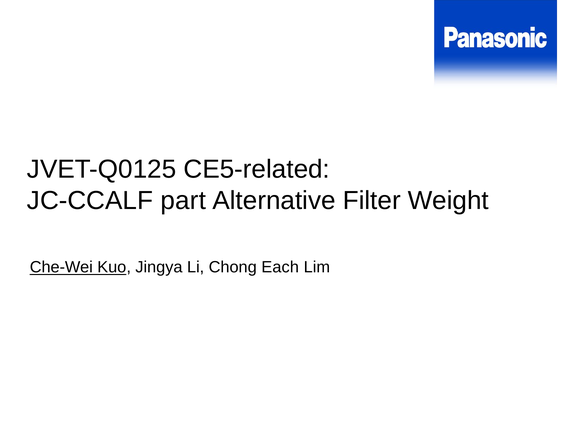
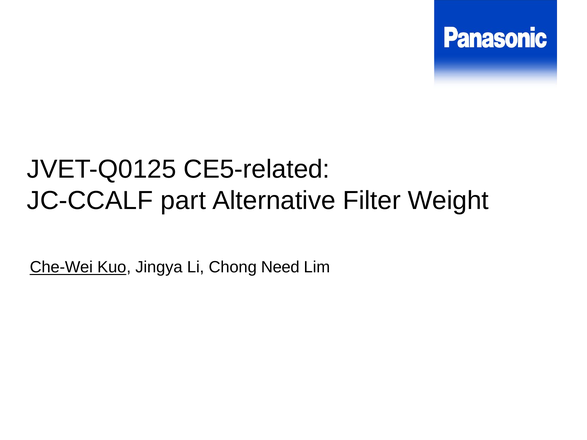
Each: Each -> Need
